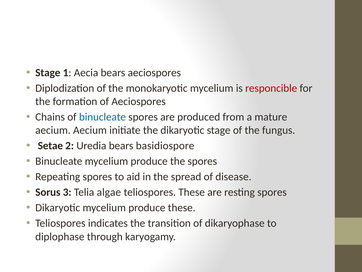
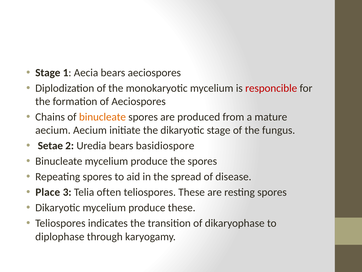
binucleate at (102, 117) colour: blue -> orange
Sorus: Sorus -> Place
algae: algae -> often
